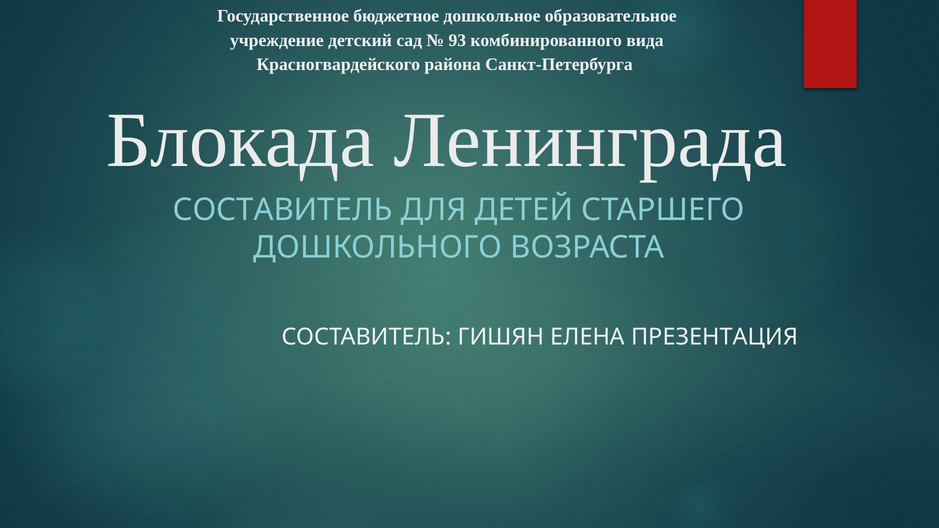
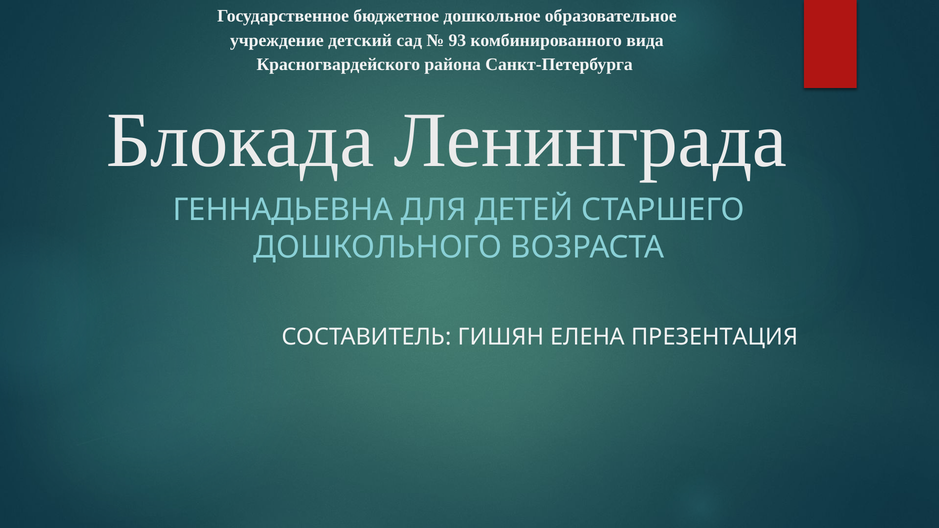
СОСТАВИТЕЛЬ at (283, 210): СОСТАВИТЕЛЬ -> ГЕННАДЬЕВНА
